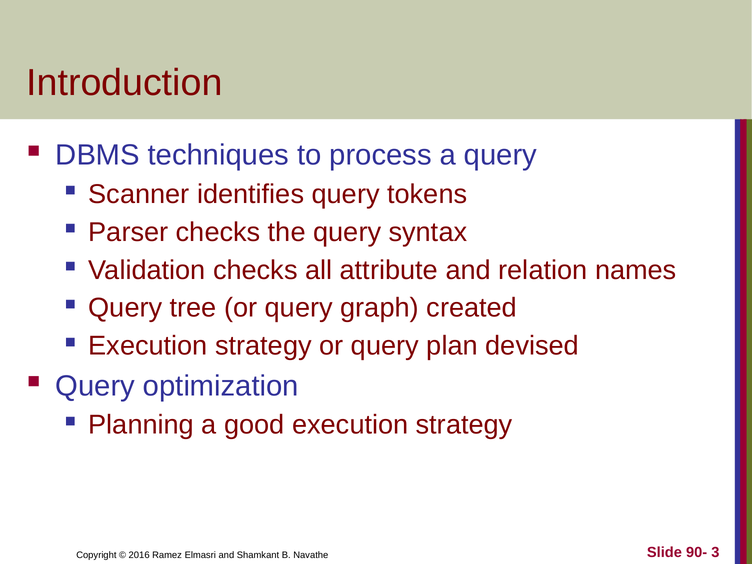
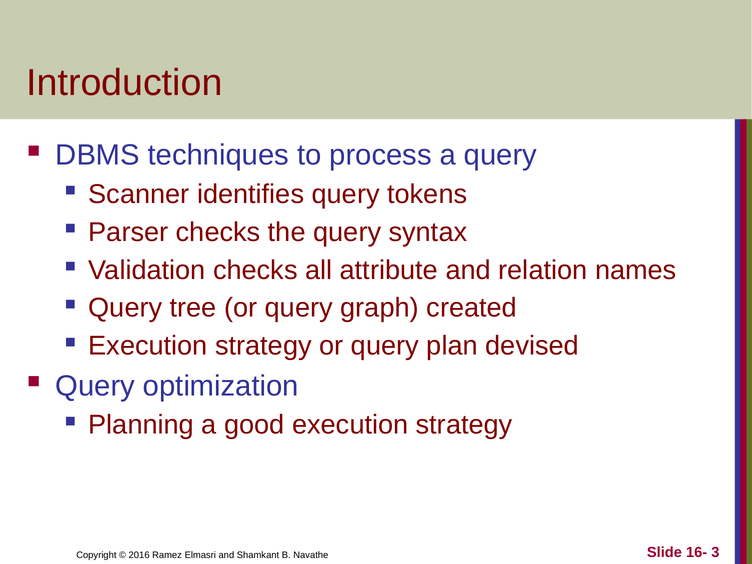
90-: 90- -> 16-
